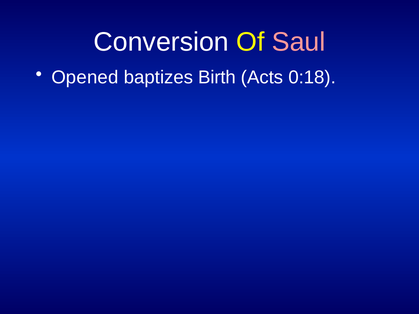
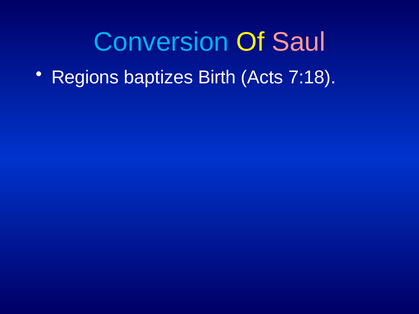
Conversion colour: white -> light blue
Opened: Opened -> Regions
0:18: 0:18 -> 7:18
